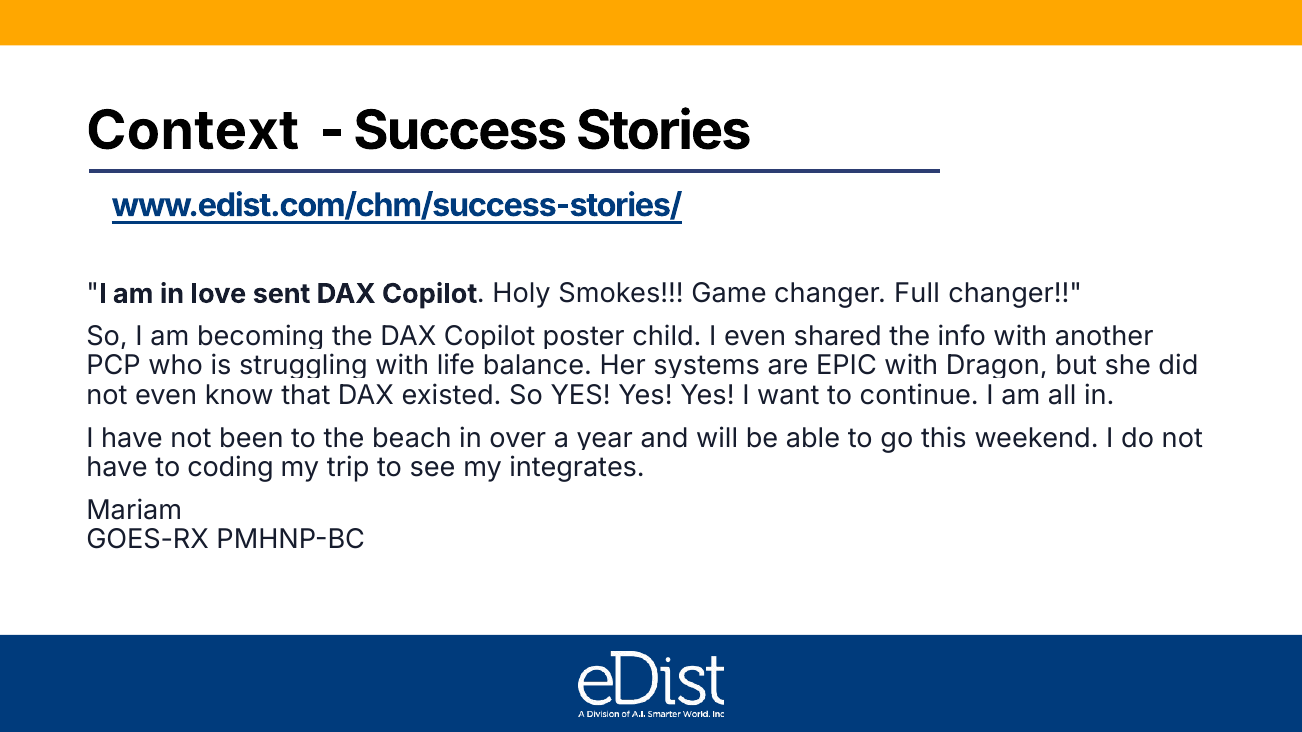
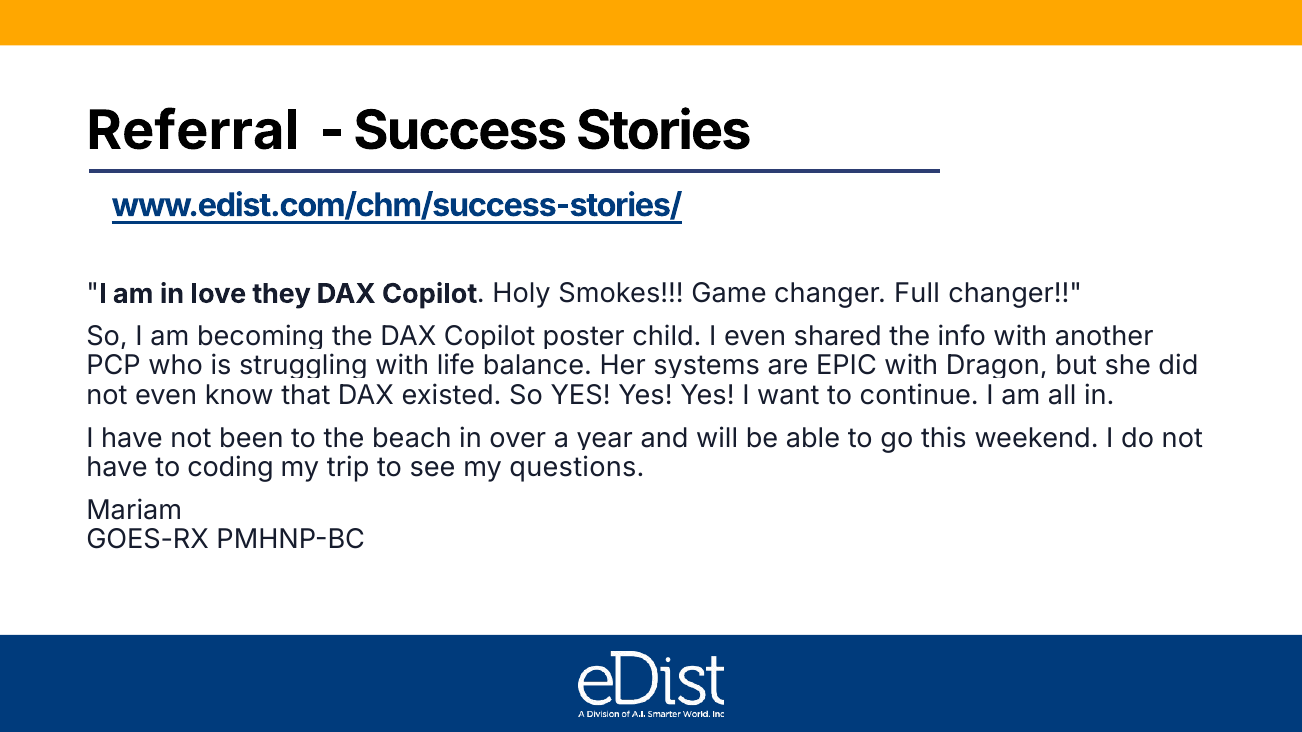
Context: Context -> Referral
sent: sent -> they
integrates: integrates -> questions
